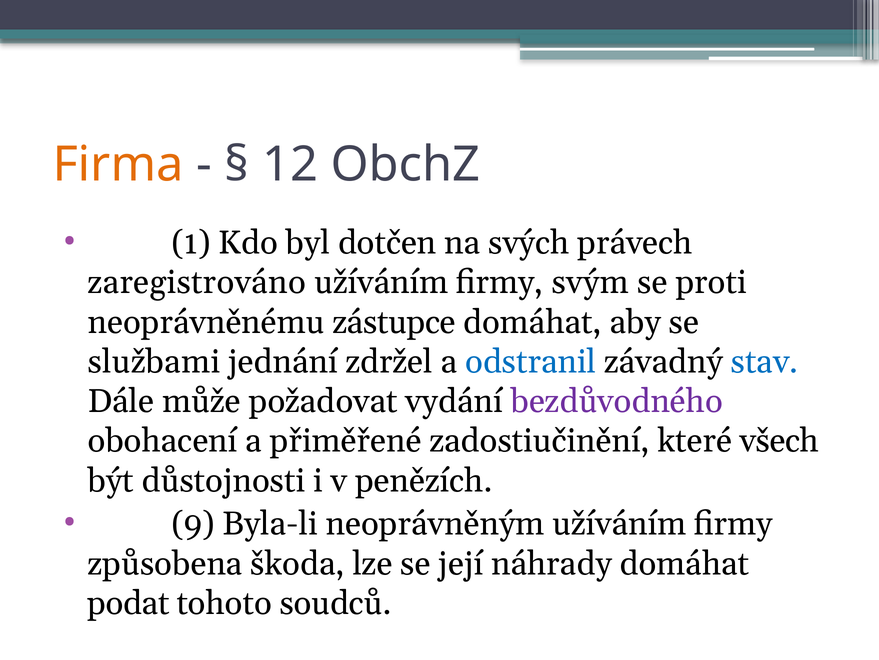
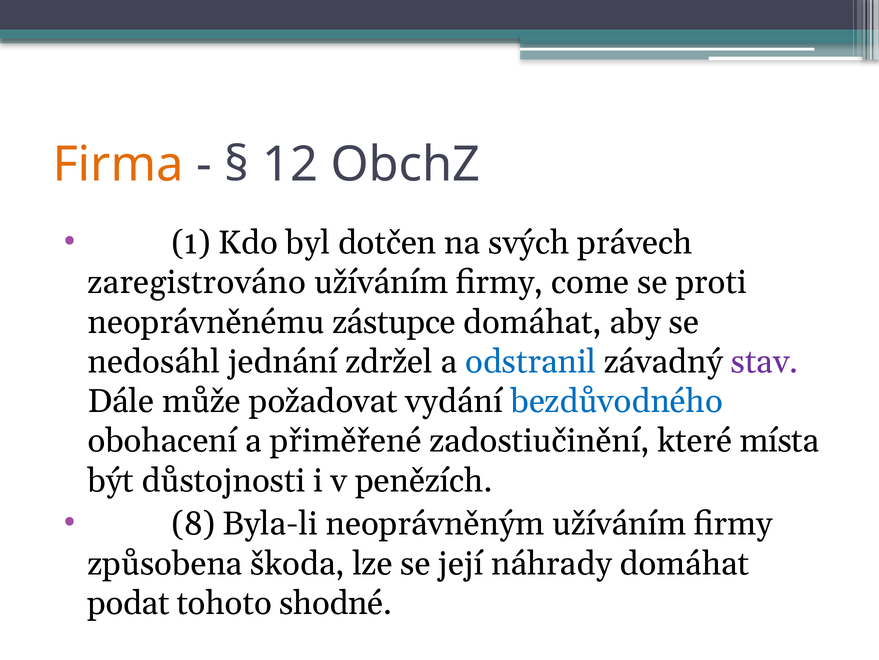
svým: svým -> come
službami: službami -> nedosáhl
stav colour: blue -> purple
bezdůvodného colour: purple -> blue
všech: všech -> místa
9: 9 -> 8
soudců: soudců -> shodné
